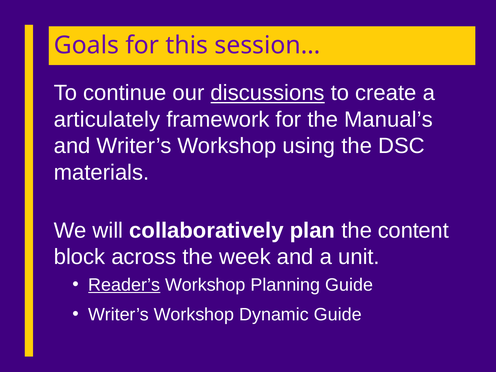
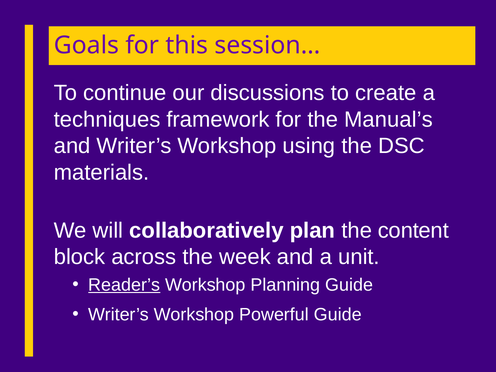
discussions underline: present -> none
articulately: articulately -> techniques
Dynamic: Dynamic -> Powerful
